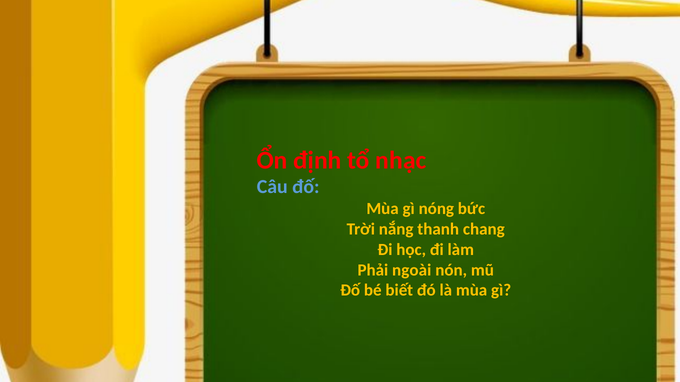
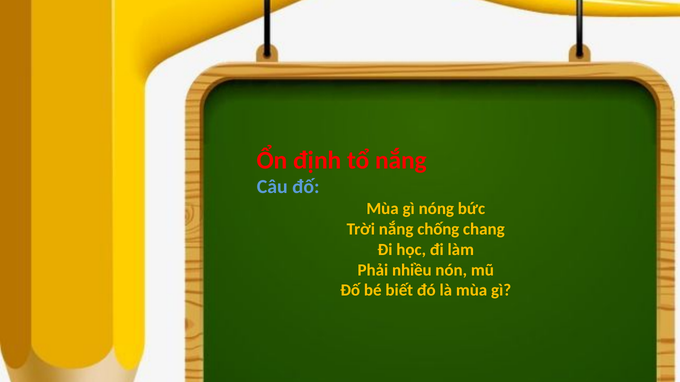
tổ nhạc: nhạc -> nắng
thanh: thanh -> chống
ngoài: ngoài -> nhiều
